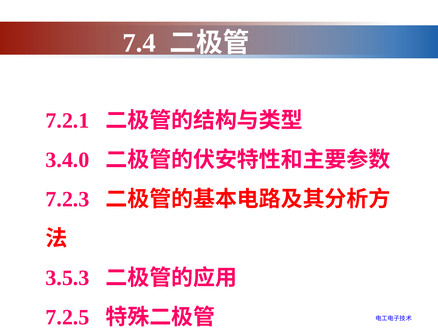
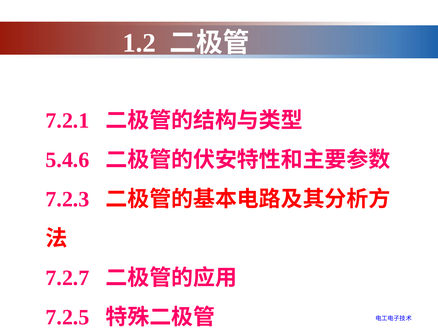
7.4: 7.4 -> 1.2
3.4.0: 3.4.0 -> 5.4.6
3.5.3: 3.5.3 -> 7.2.7
